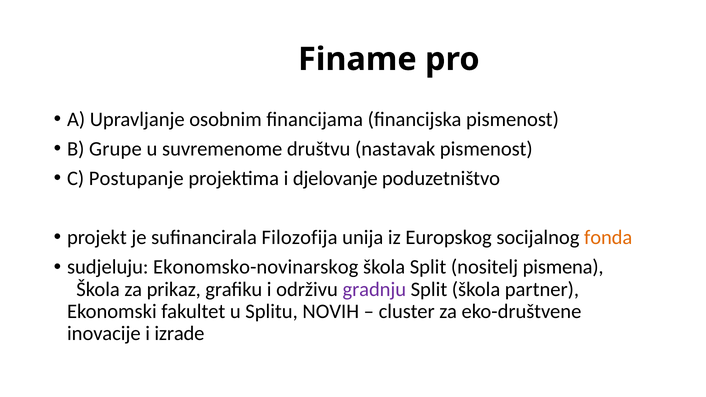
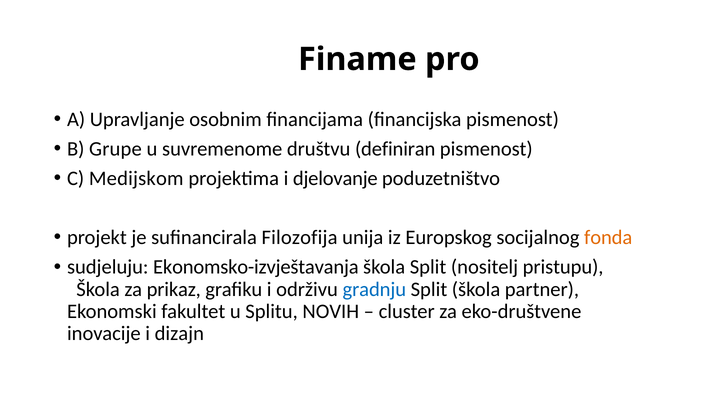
nastavak: nastavak -> definiran
Postupanje: Postupanje -> Medijskom
Ekonomsko-novinarskog: Ekonomsko-novinarskog -> Ekonomsko-izvještavanja
pismena: pismena -> pristupu
gradnju colour: purple -> blue
izrade: izrade -> dizajn
